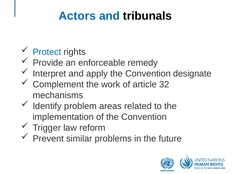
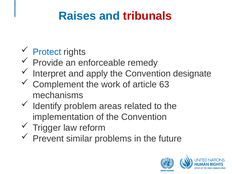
Actors: Actors -> Raises
tribunals colour: black -> red
32: 32 -> 63
